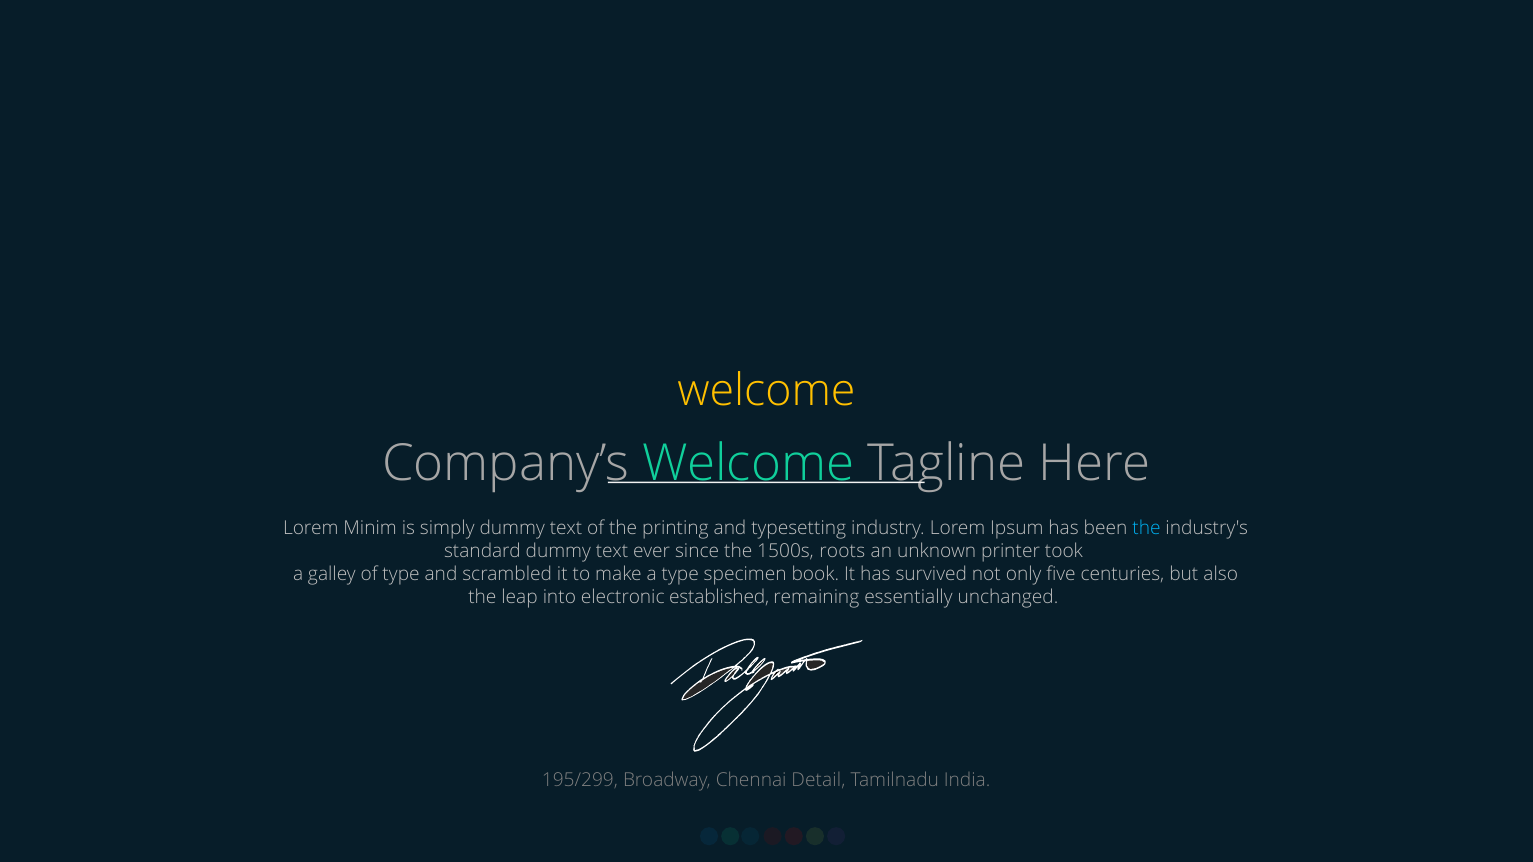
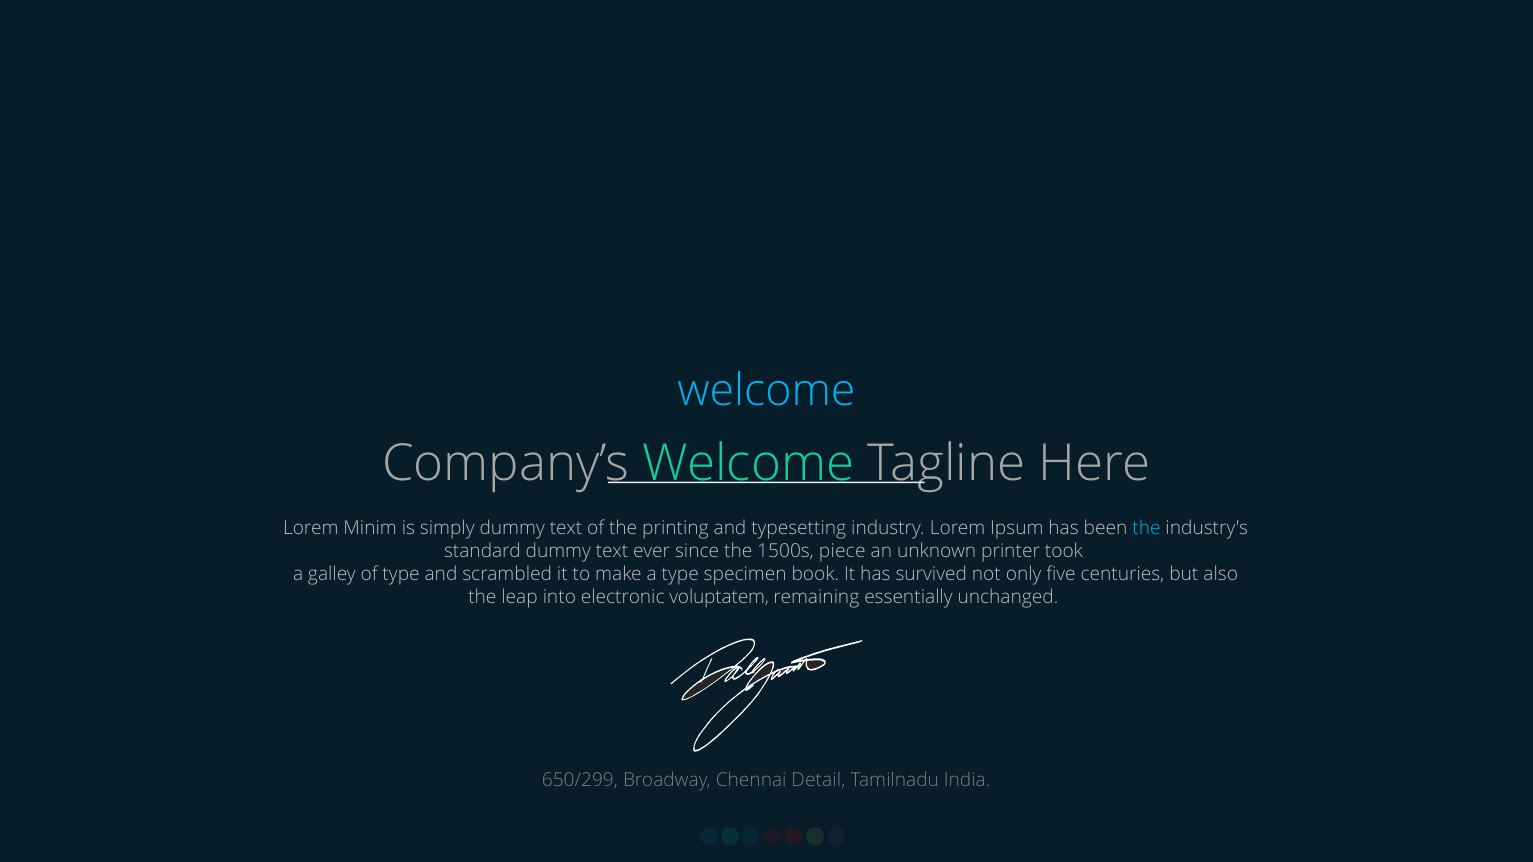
welcome at (766, 391) colour: yellow -> light blue
roots: roots -> piece
established: established -> voluptatem
195/299: 195/299 -> 650/299
